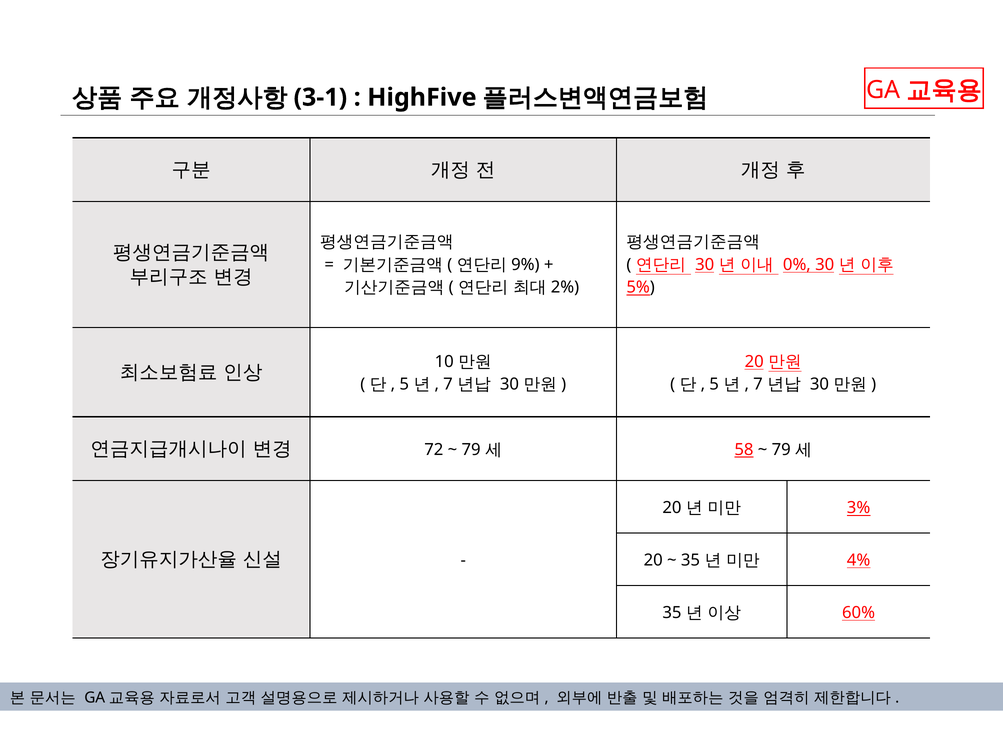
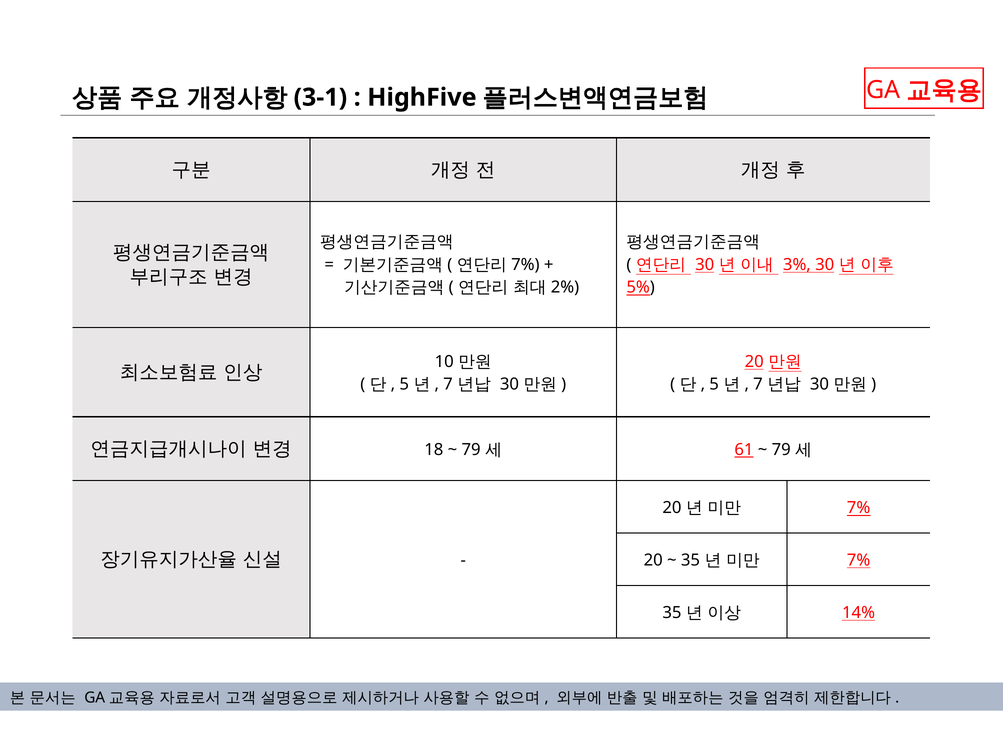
9% at (525, 265): 9% -> 7%
0%: 0% -> 3%
72: 72 -> 18
58: 58 -> 61
3% at (859, 508): 3% -> 7%
4% at (859, 560): 4% -> 7%
60%: 60% -> 14%
